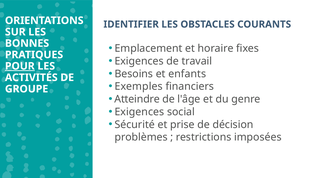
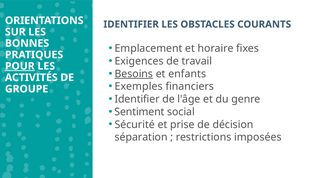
Besoins underline: none -> present
Atteindre at (137, 99): Atteindre -> Identifier
Exigences at (139, 112): Exigences -> Sentiment
problèmes: problèmes -> séparation
